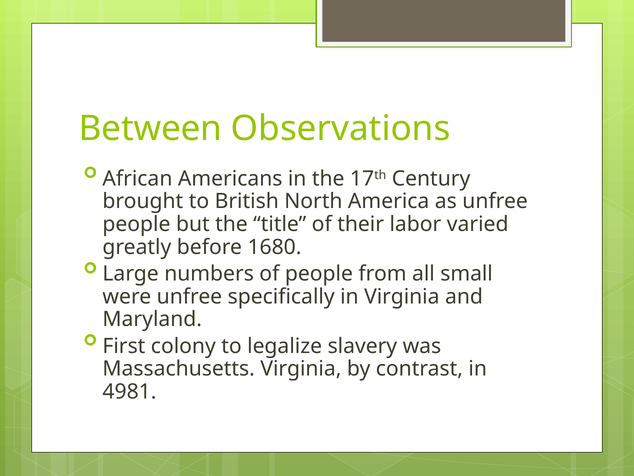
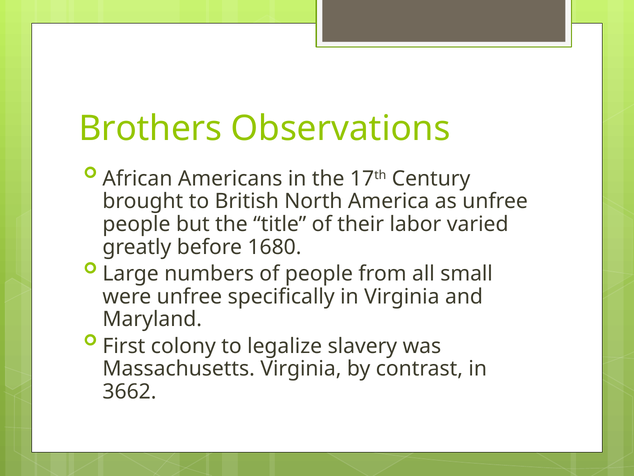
Between: Between -> Brothers
4981: 4981 -> 3662
